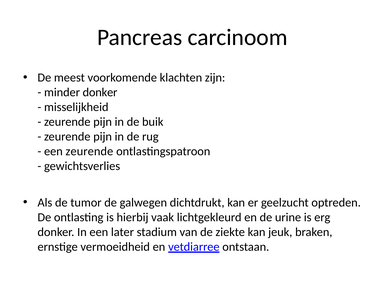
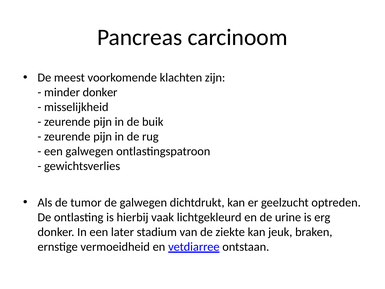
een zeurende: zeurende -> galwegen
